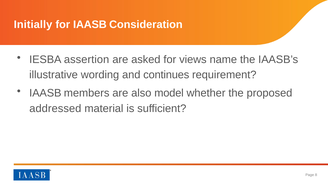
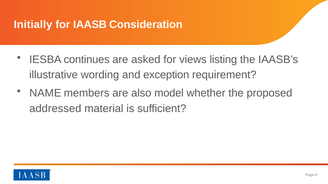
assertion: assertion -> continues
name: name -> listing
continues: continues -> exception
IAASB at (45, 93): IAASB -> NAME
